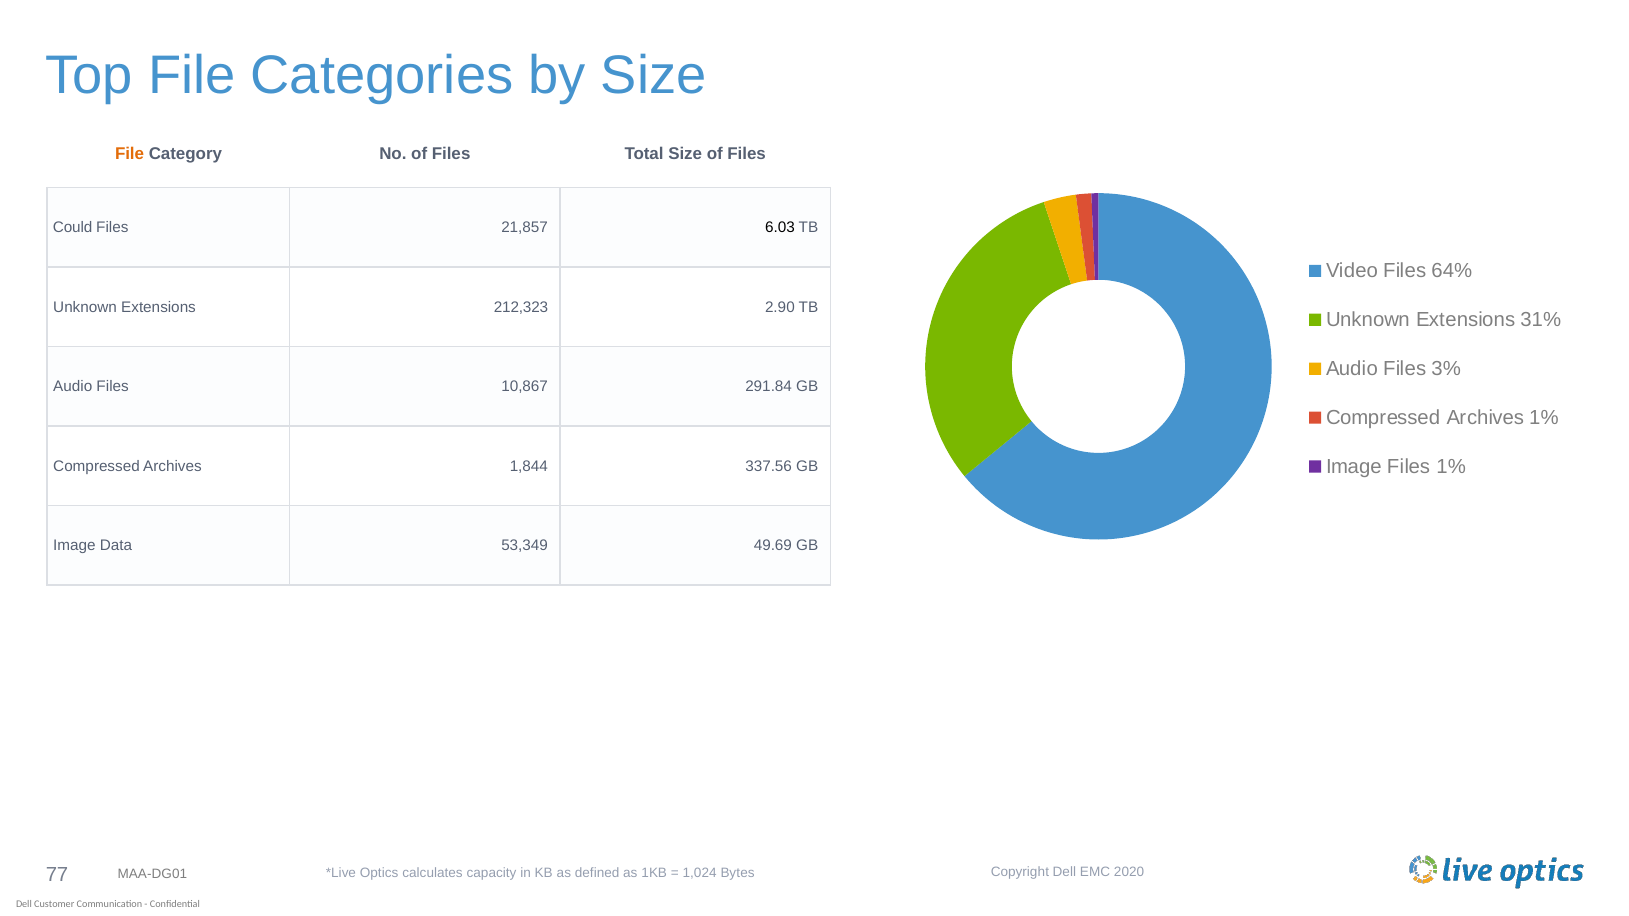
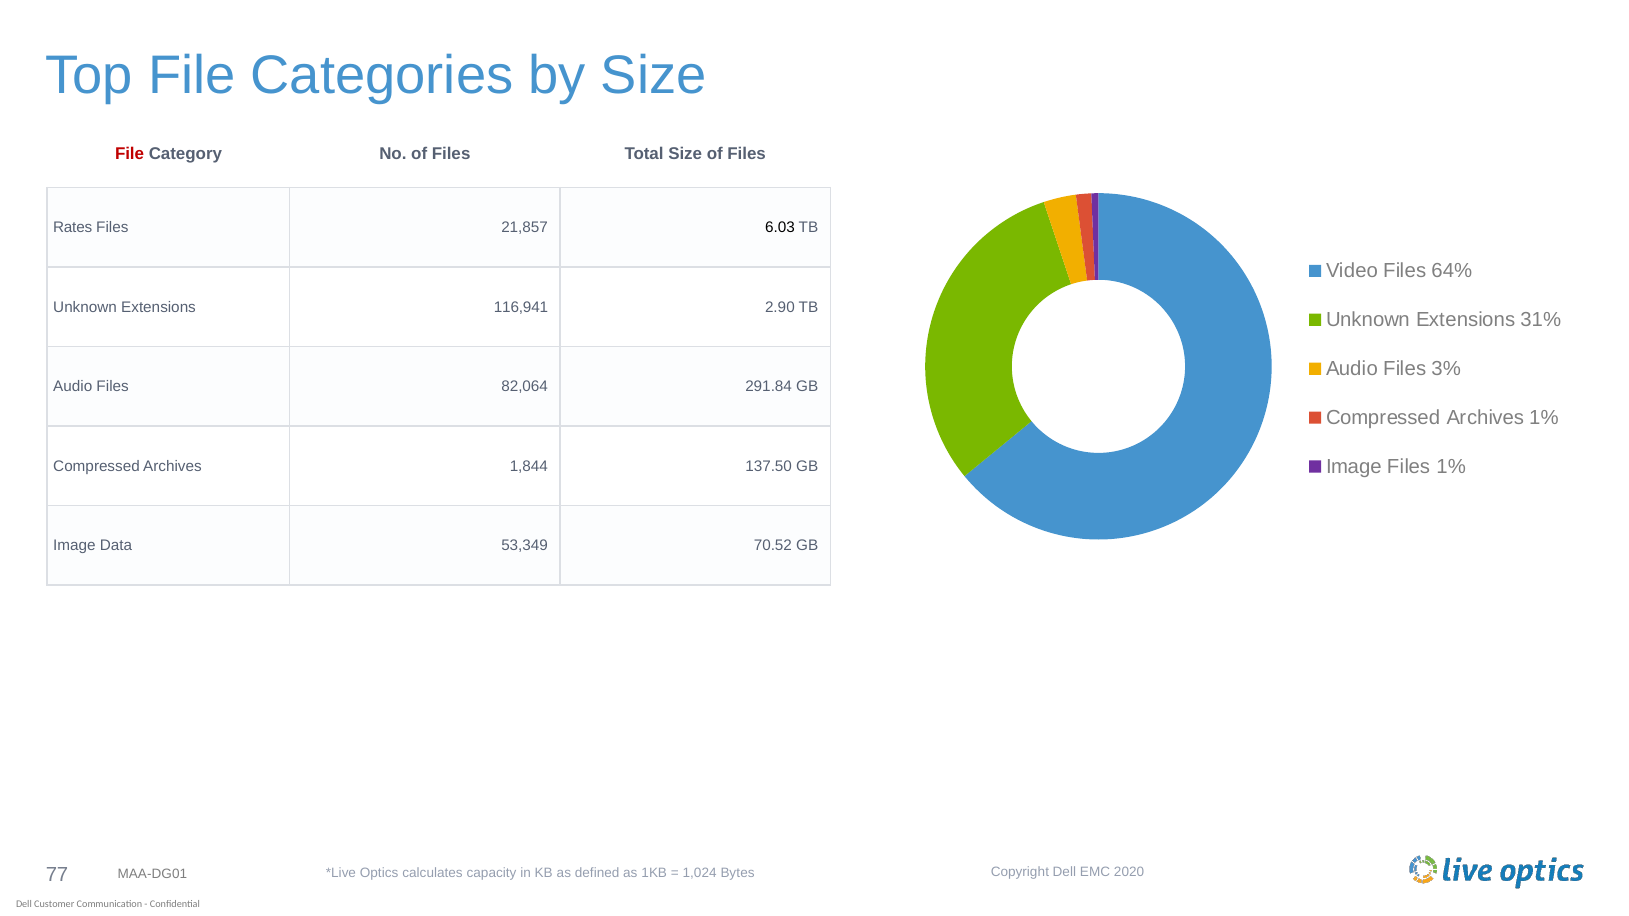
File at (130, 154) colour: orange -> red
Could: Could -> Rates
212,323: 212,323 -> 116,941
10,867: 10,867 -> 82,064
337.56: 337.56 -> 137.50
49.69: 49.69 -> 70.52
